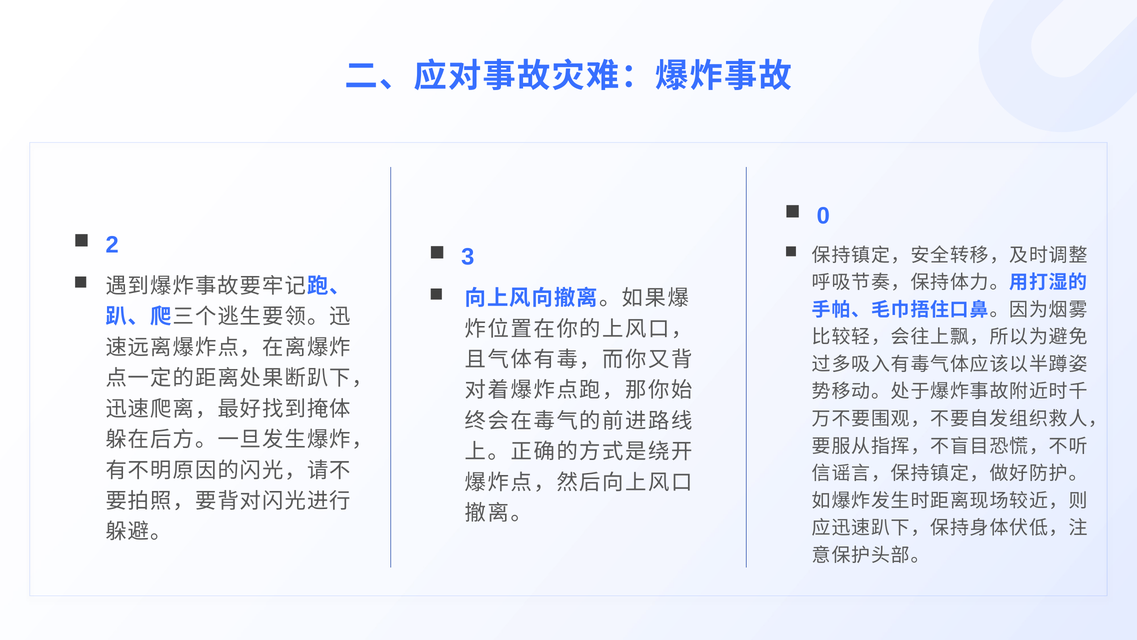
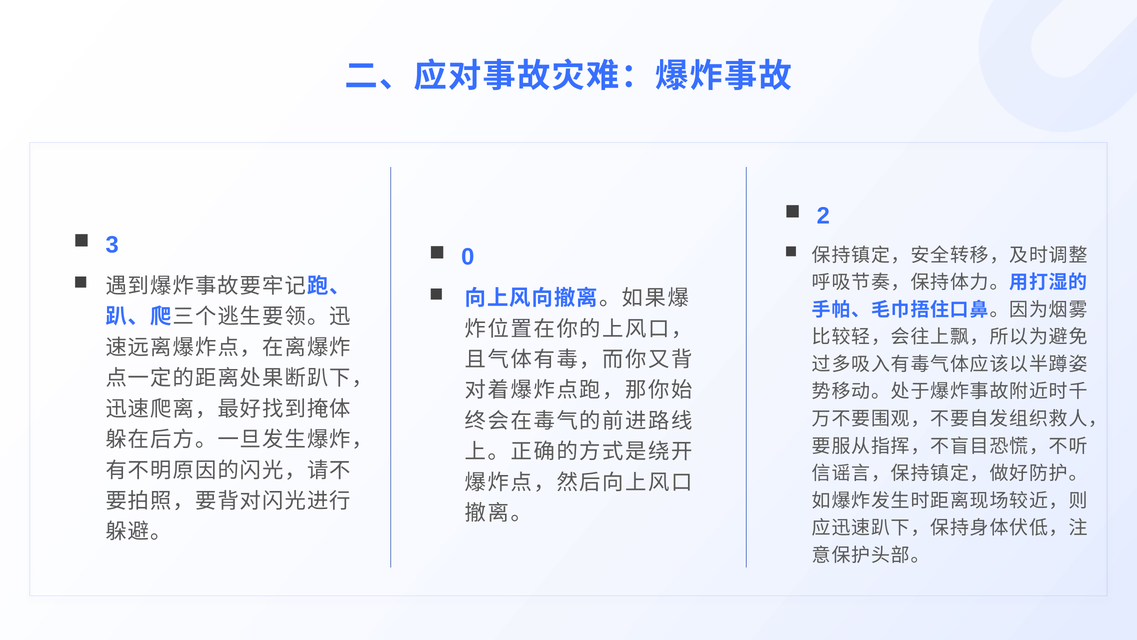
0: 0 -> 2
2: 2 -> 3
3: 3 -> 0
